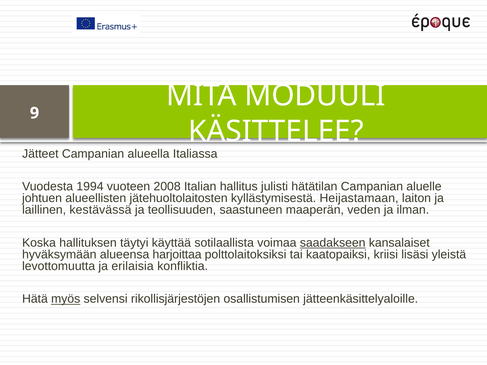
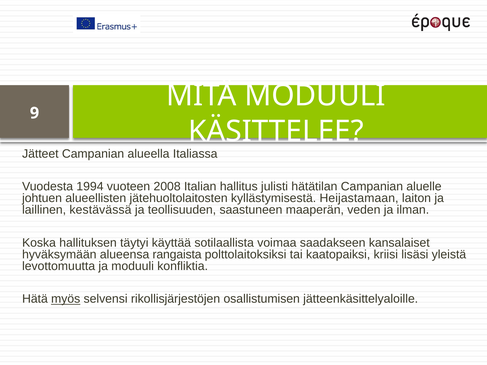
saadakseen underline: present -> none
harjoittaa: harjoittaa -> rangaista
ja erilaisia: erilaisia -> moduuli
